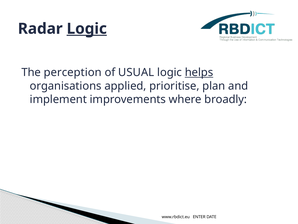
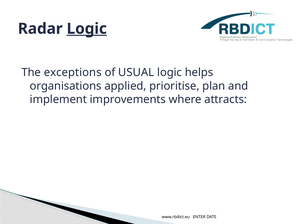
perception: perception -> exceptions
helps underline: present -> none
broadly: broadly -> attracts
